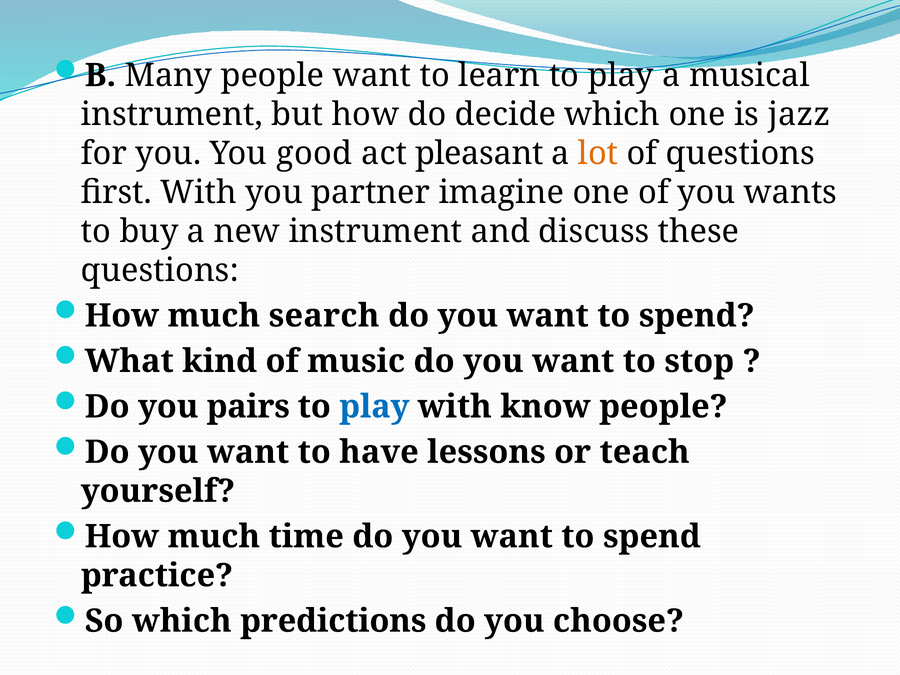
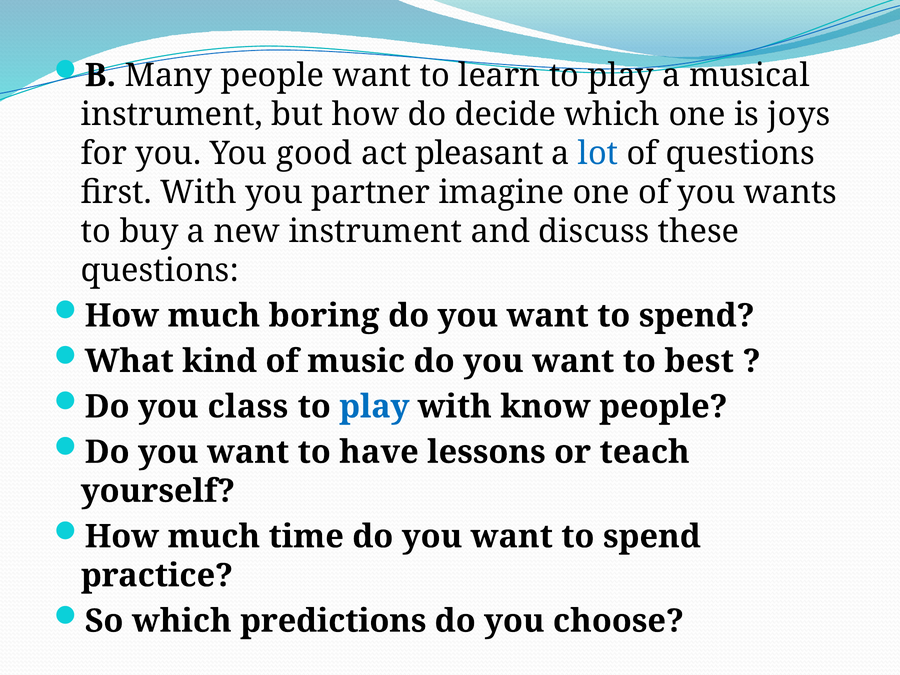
jazz: jazz -> joys
lot colour: orange -> blue
search: search -> boring
stop: stop -> best
pairs: pairs -> class
